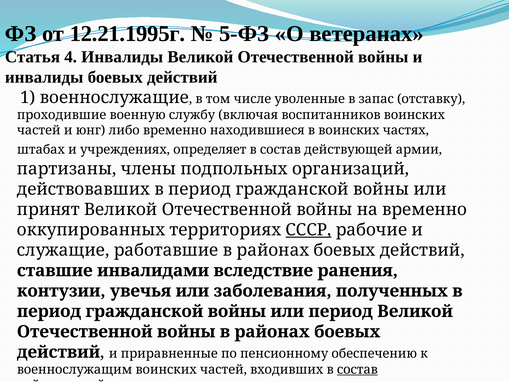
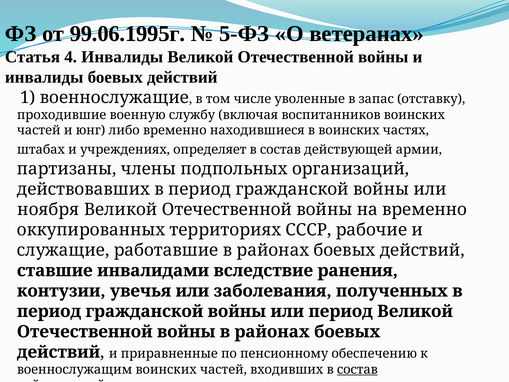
12.21.1995г: 12.21.1995г -> 99.06.1995г
принят: принят -> ноября
СССР underline: present -> none
